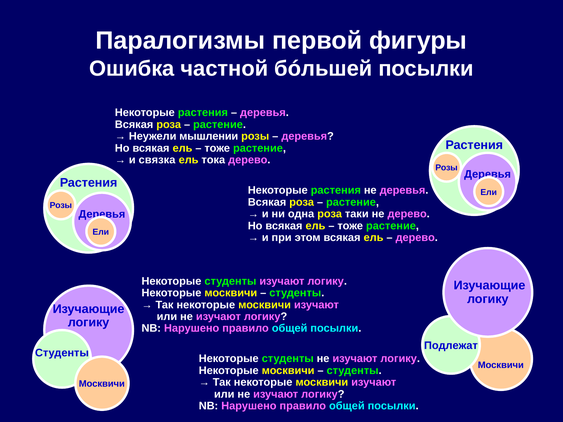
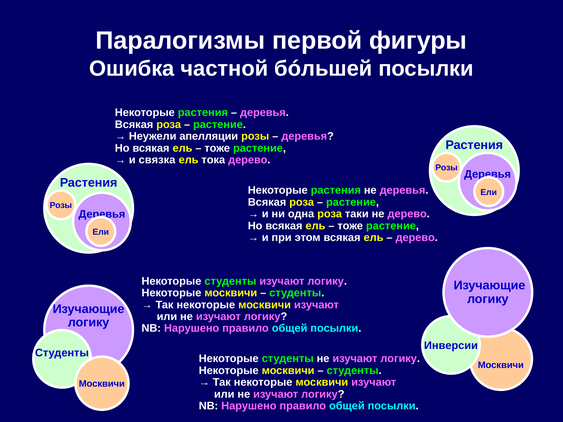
мышлении: мышлении -> апелляции
Подлежат: Подлежат -> Инверсии
